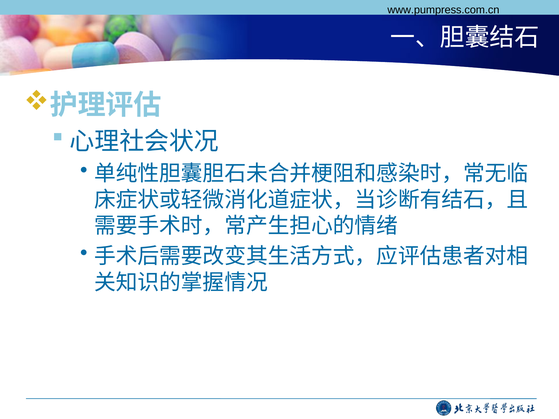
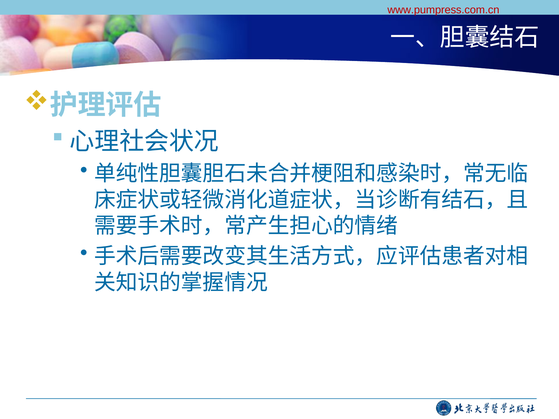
www.pumpress.com.cn colour: black -> red
